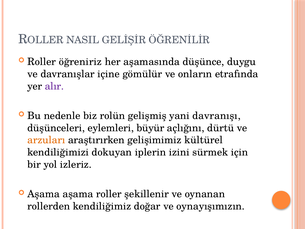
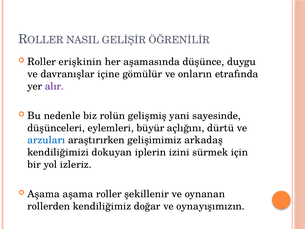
öğreniriz: öğreniriz -> erişkinin
davranışı: davranışı -> sayesinde
arzuları colour: orange -> blue
kültürel: kültürel -> arkadaş
